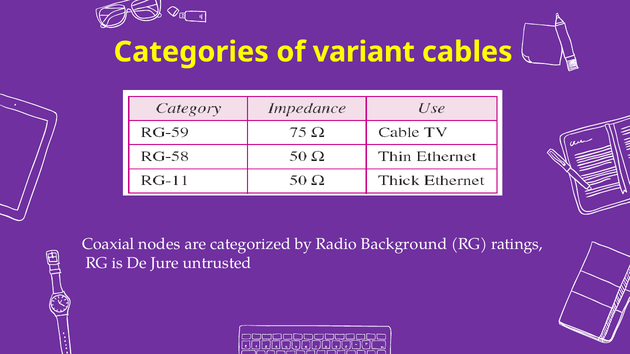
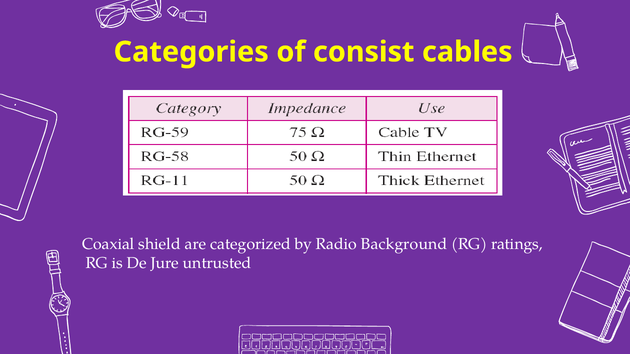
variant: variant -> consist
nodes: nodes -> shield
